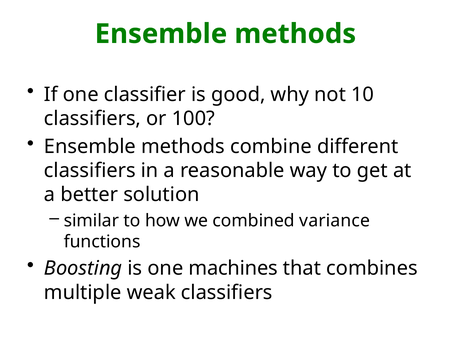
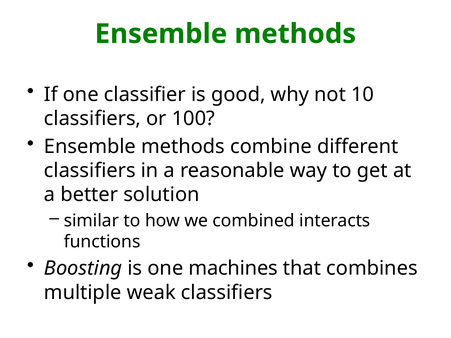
variance: variance -> interacts
